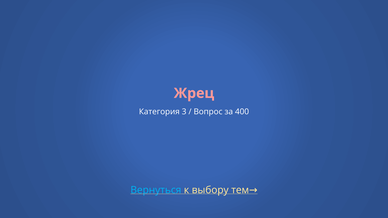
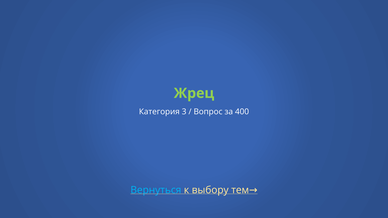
Жрец colour: pink -> light green
